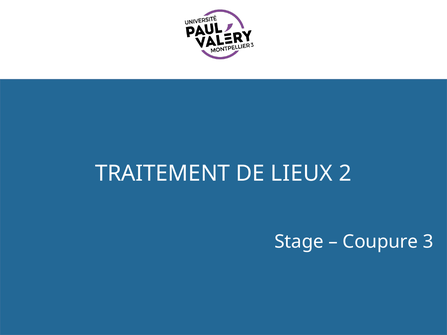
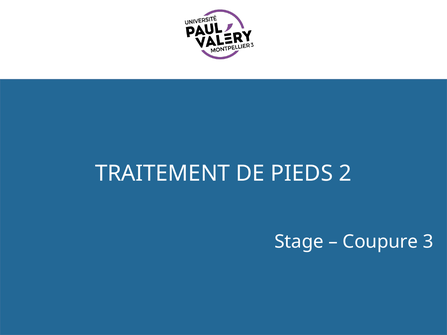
LIEUX: LIEUX -> PIEDS
